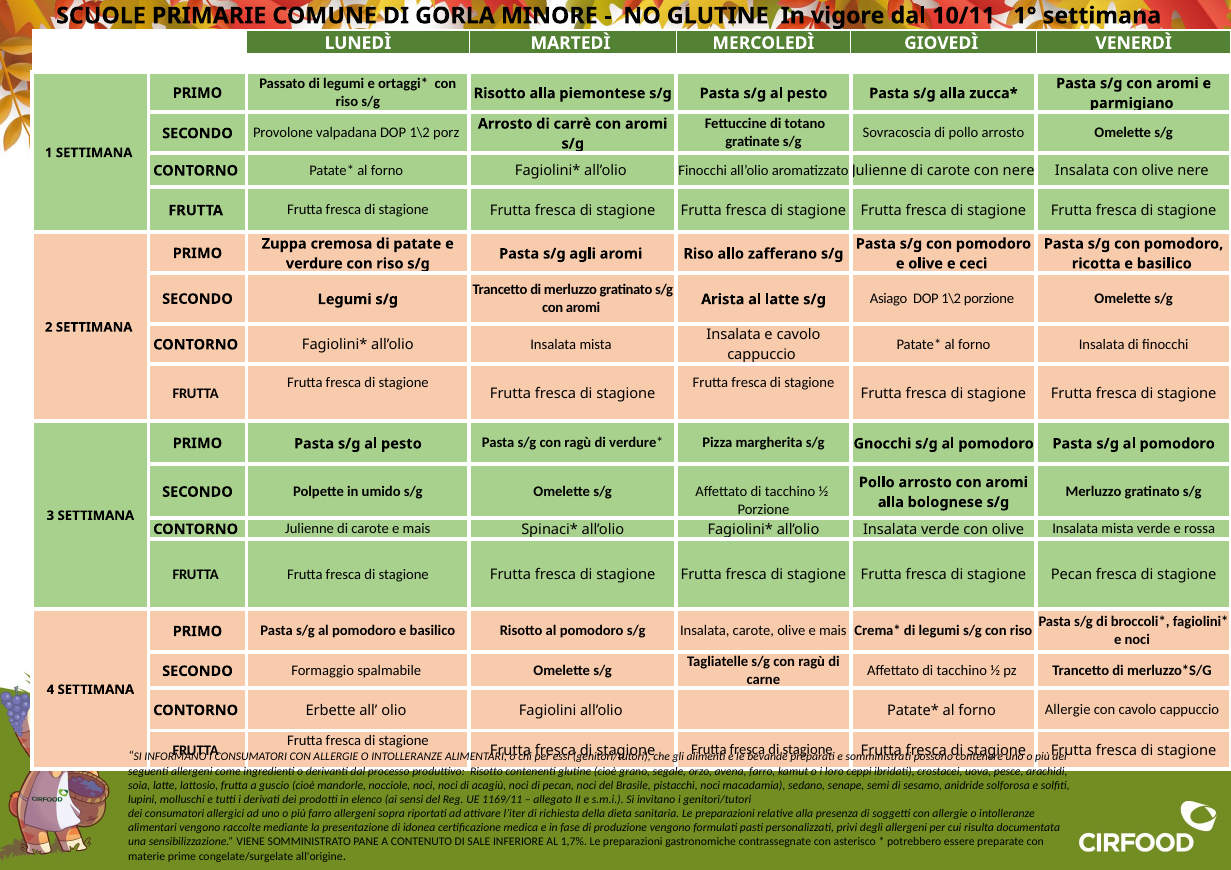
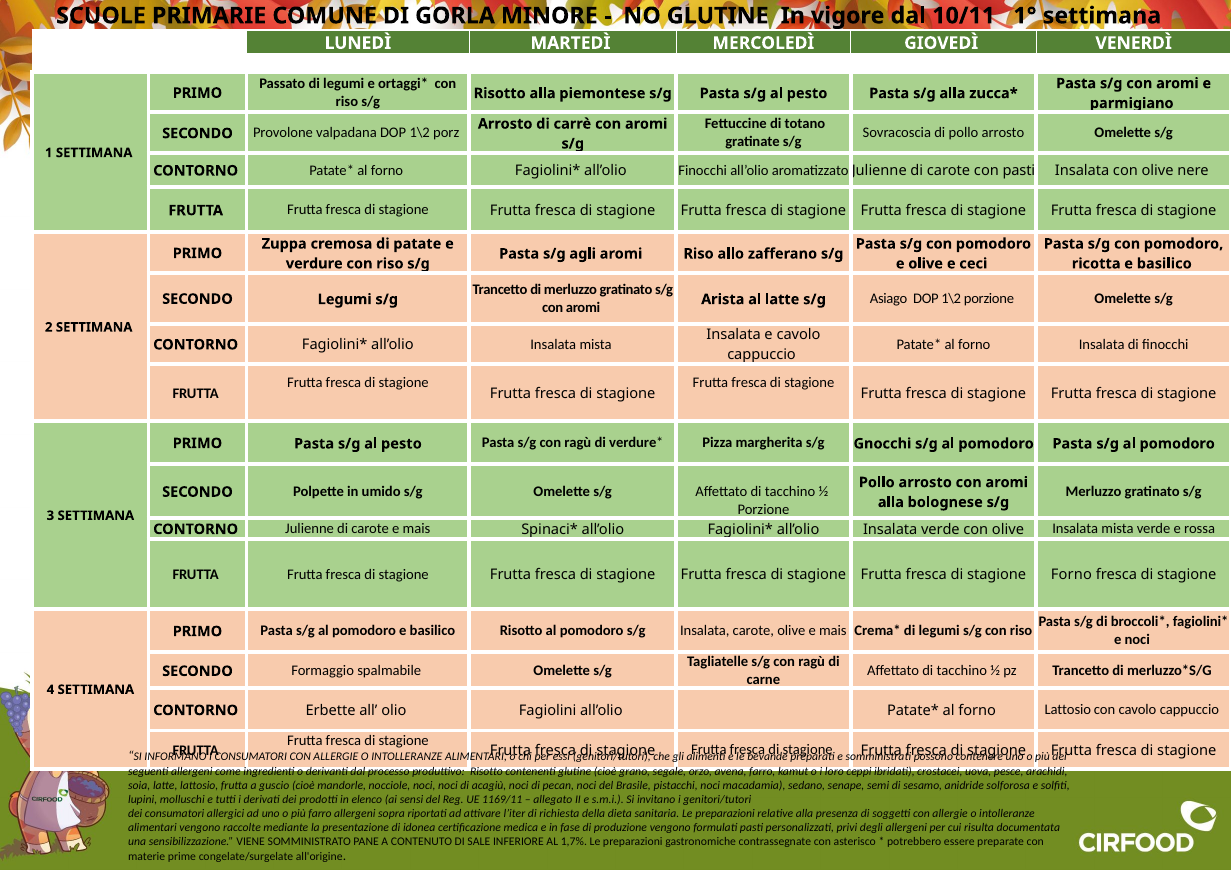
con nere: nere -> pasti
stagione Pecan: Pecan -> Forno
forno Allergie: Allergie -> Lattosio
